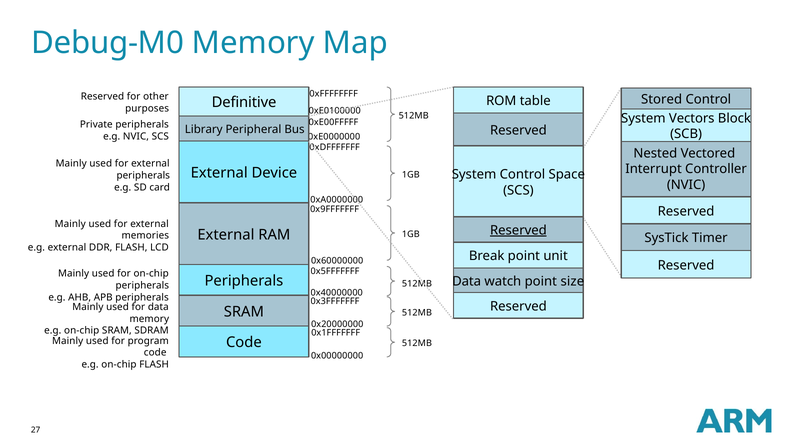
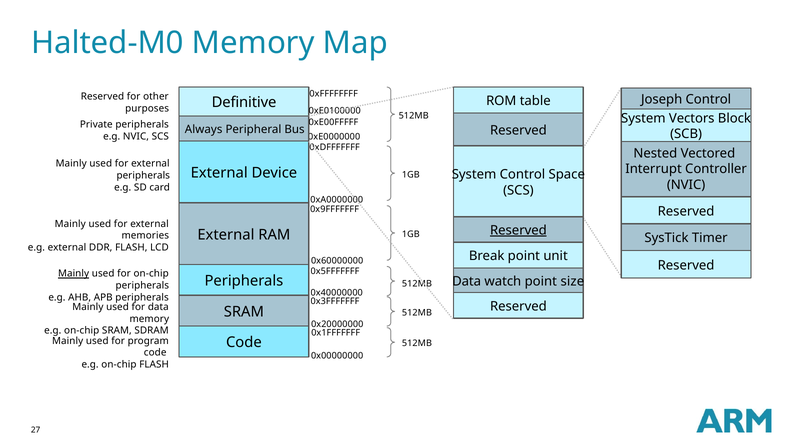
Debug-M0: Debug-M0 -> Halted-M0
Stored: Stored -> Joseph
Library: Library -> Always
Mainly at (74, 274) underline: none -> present
